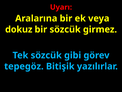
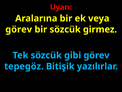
dokuz at (19, 29): dokuz -> görev
